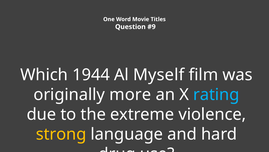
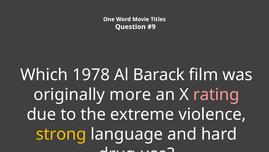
1944: 1944 -> 1978
Myself: Myself -> Barack
rating colour: light blue -> pink
